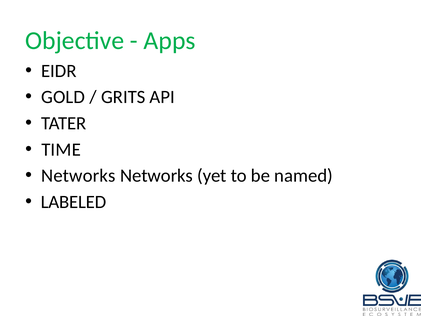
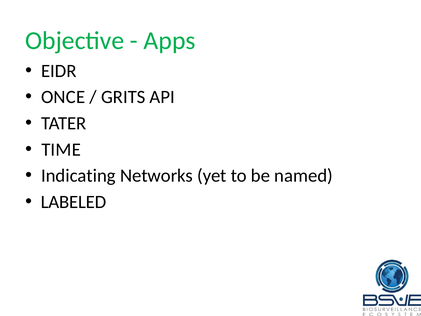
GOLD: GOLD -> ONCE
Networks at (78, 176): Networks -> Indicating
